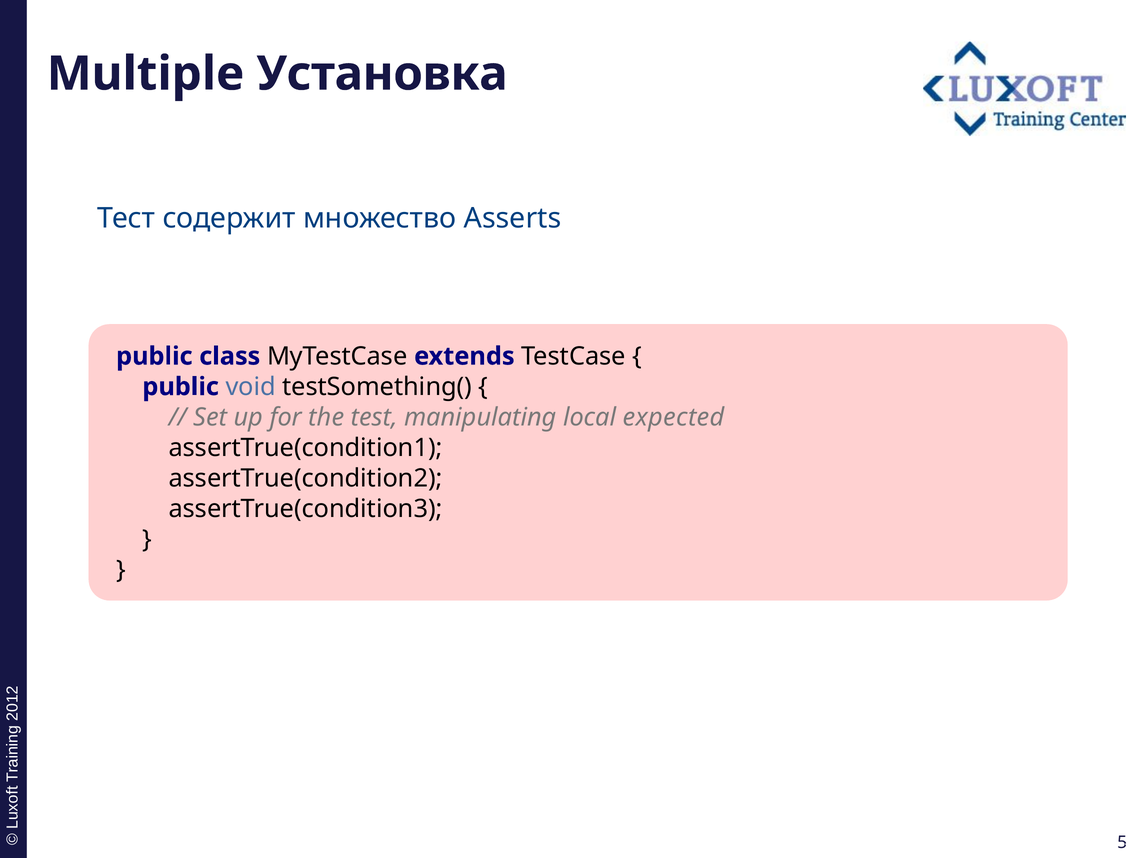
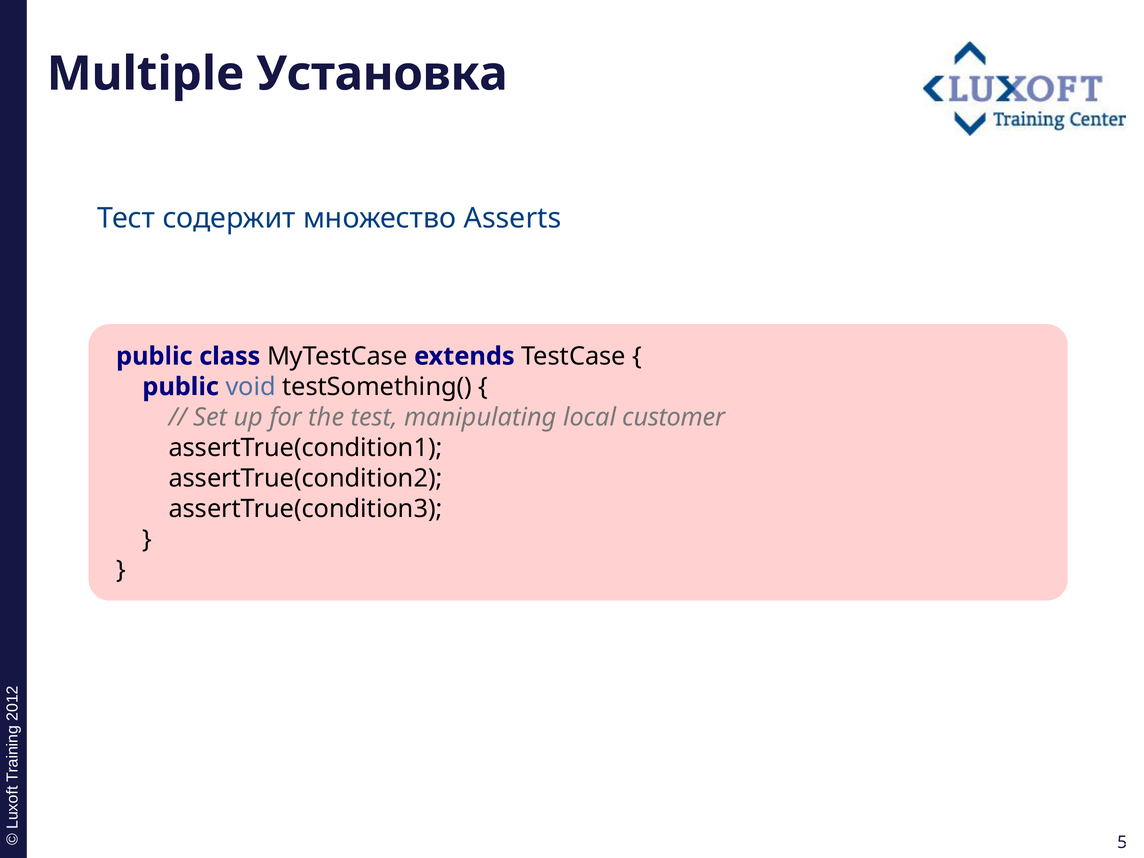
expected: expected -> customer
